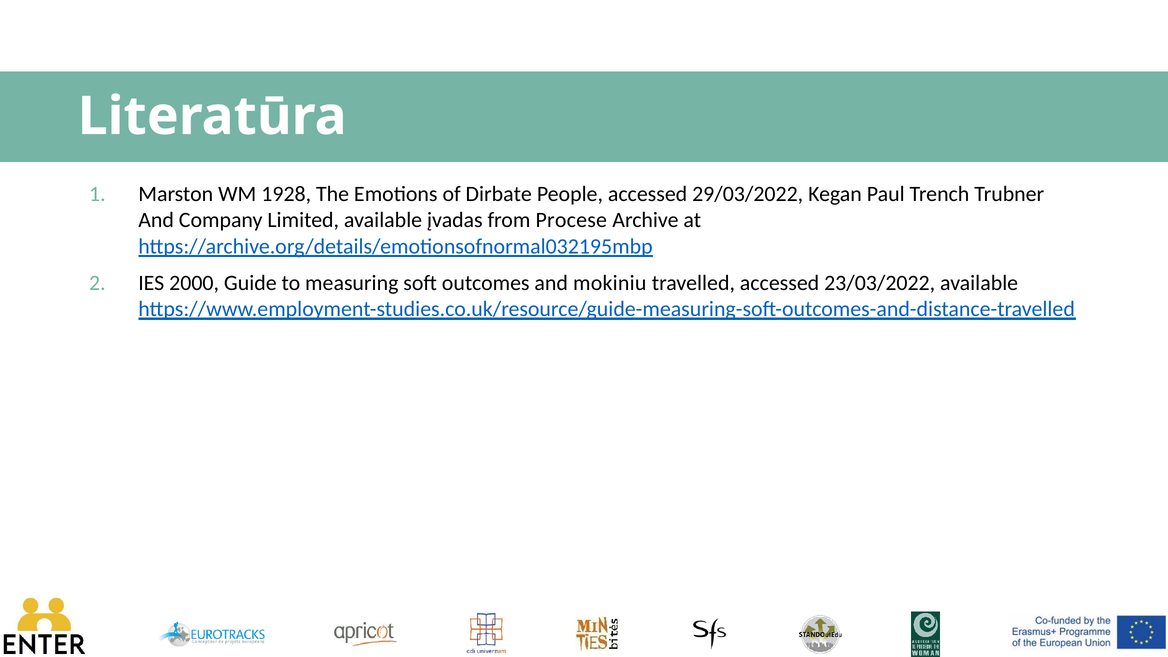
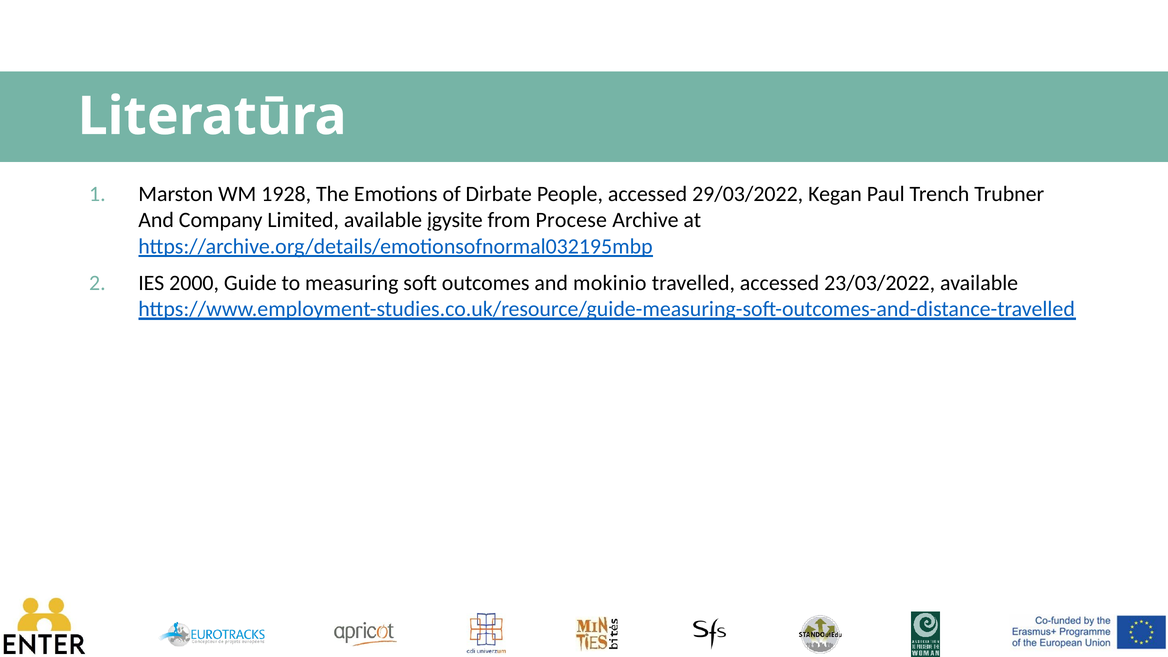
įvadas: įvadas -> įgysite
mokiniu: mokiniu -> mokinio
